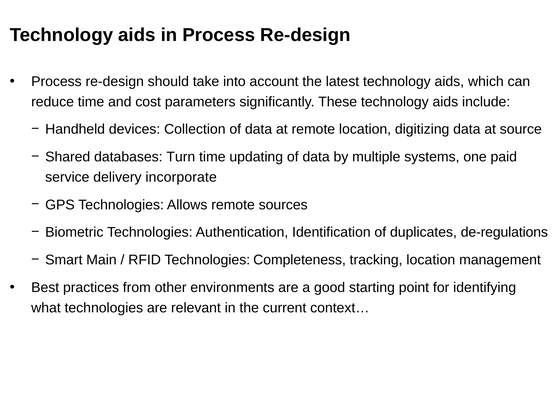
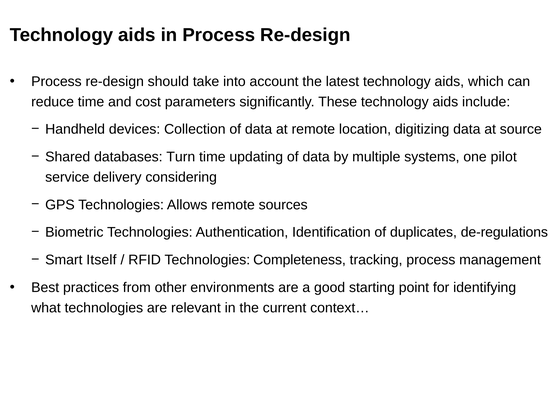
paid: paid -> pilot
incorporate: incorporate -> considering
Main: Main -> Itself
tracking location: location -> process
